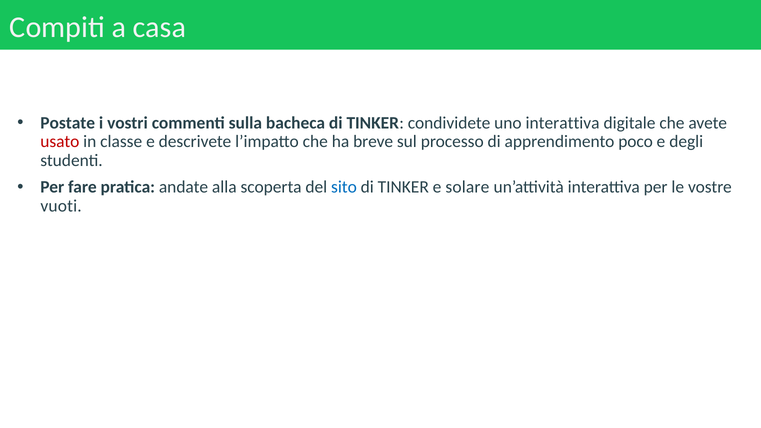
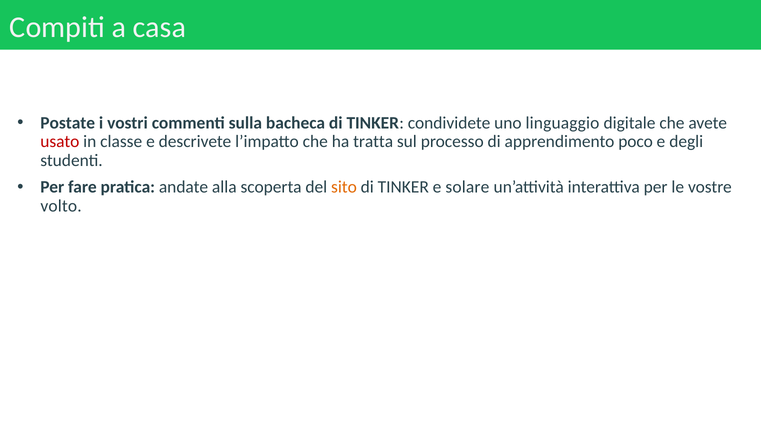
uno interattiva: interattiva -> linguaggio
breve: breve -> tratta
sito colour: blue -> orange
vuoti: vuoti -> volto
